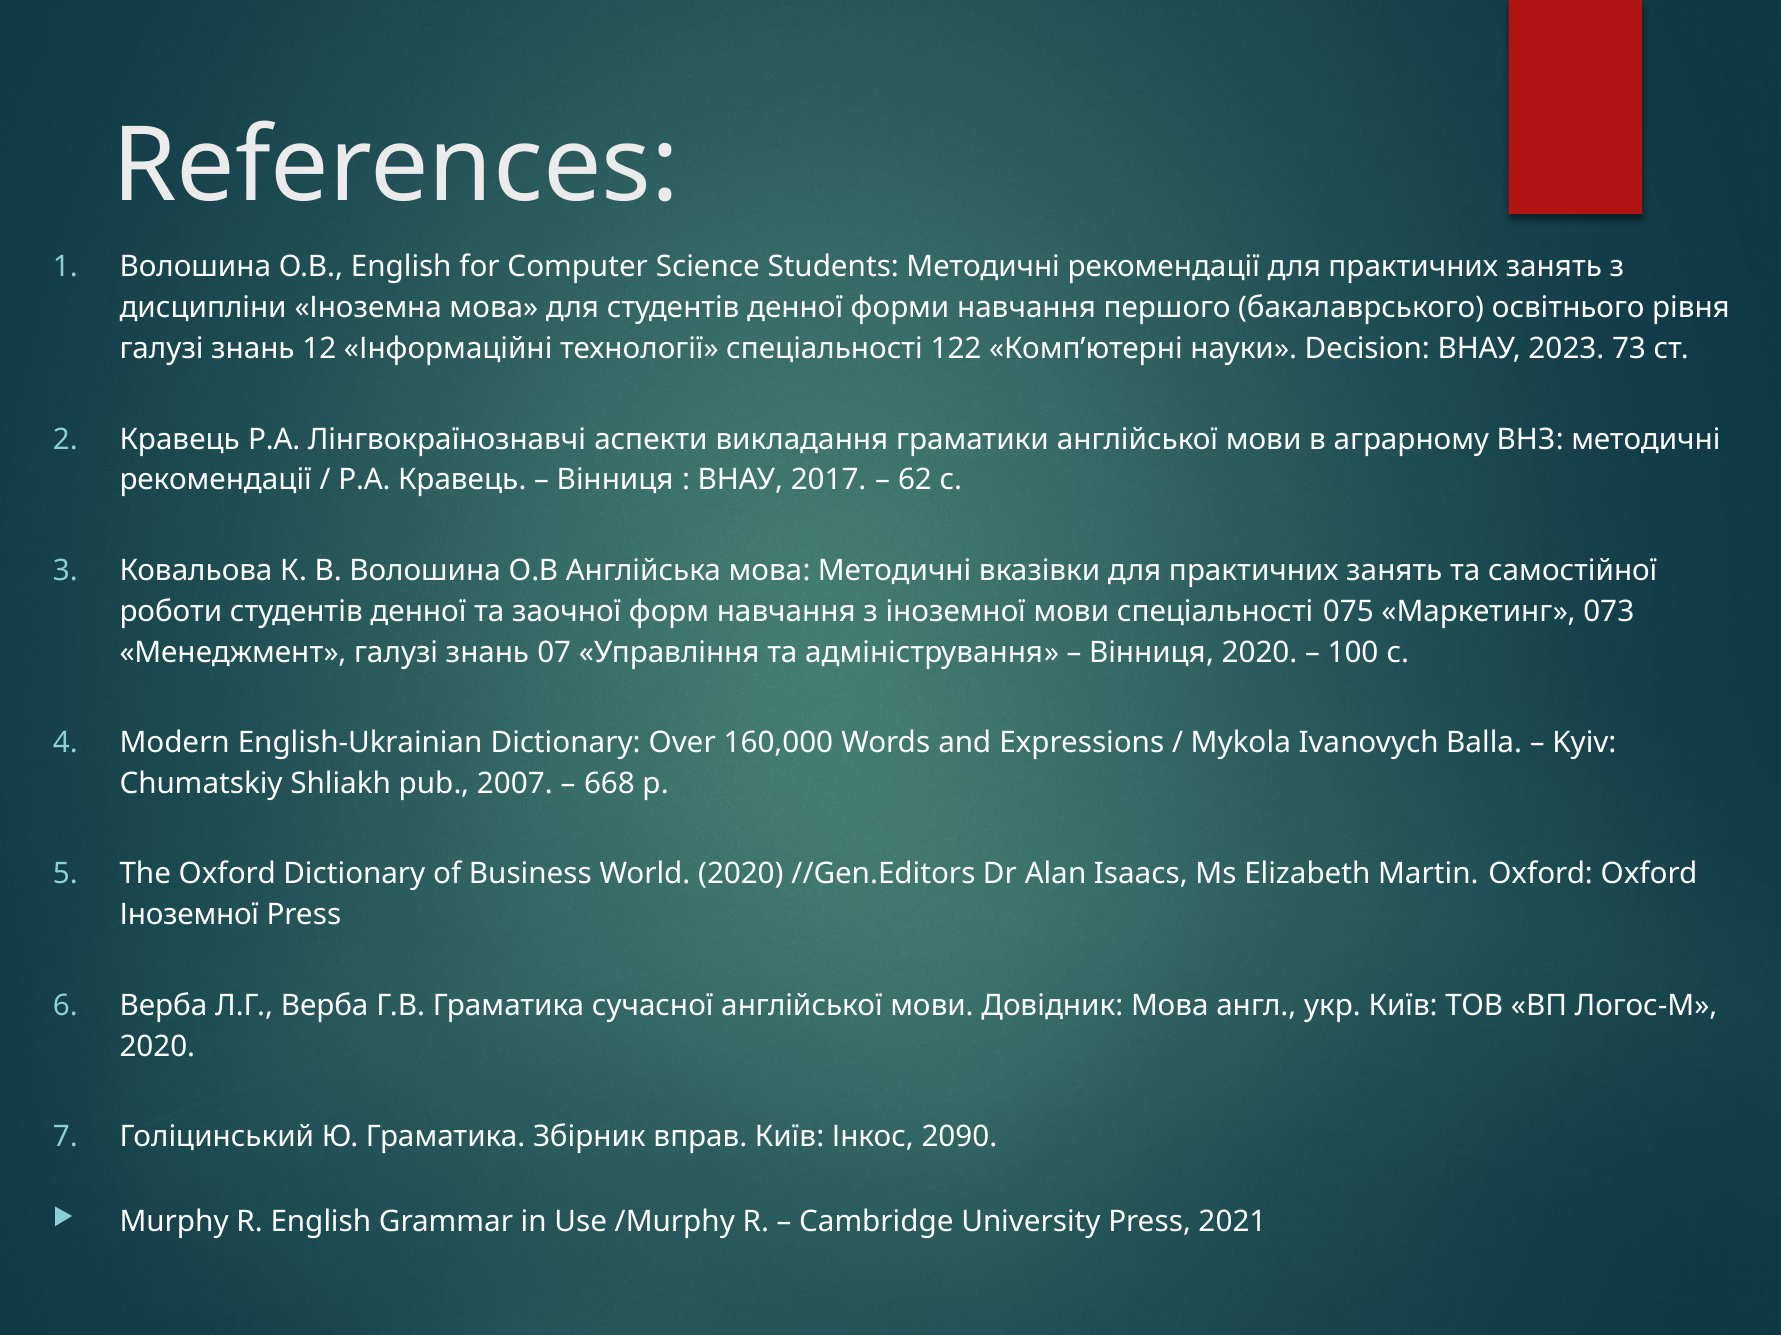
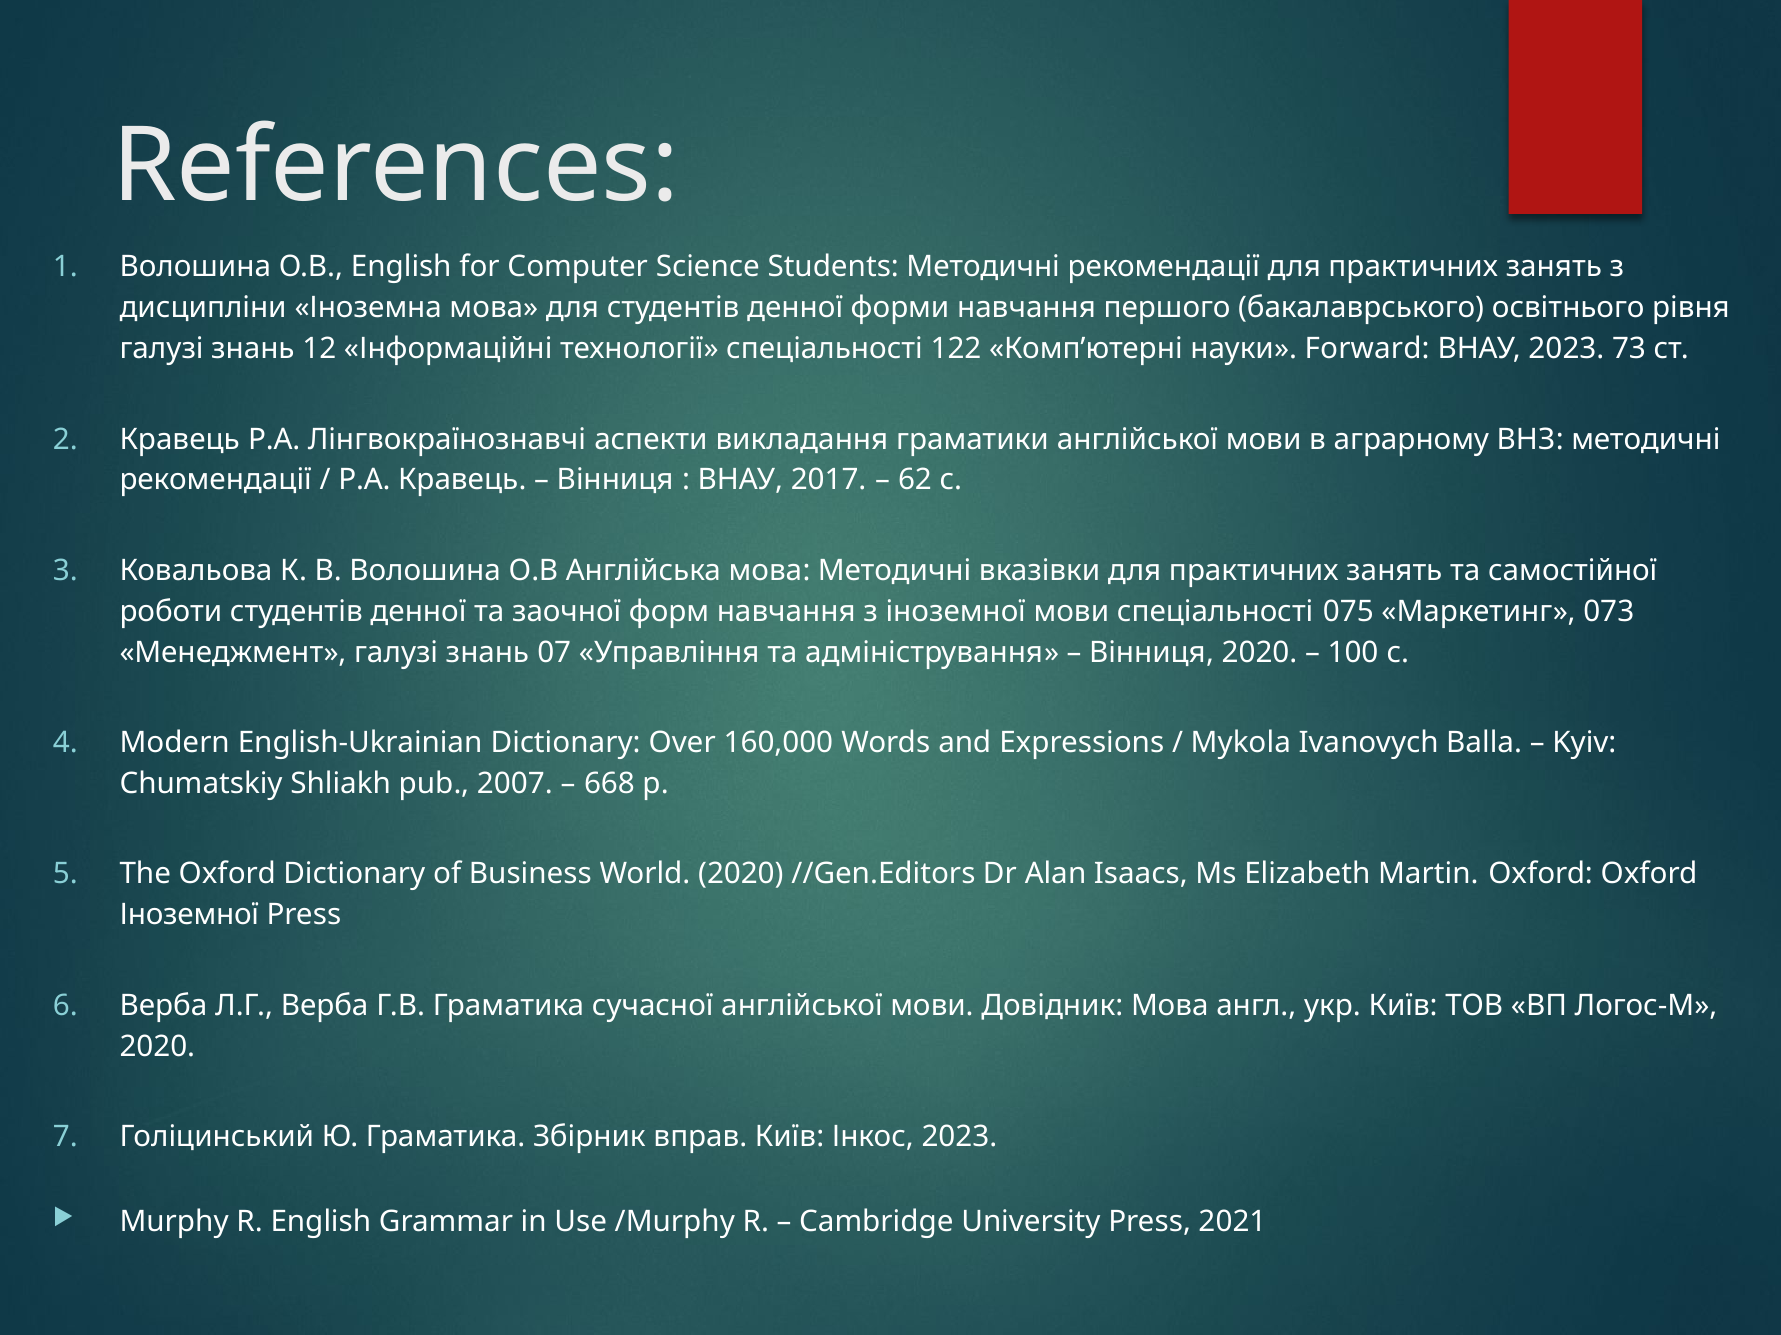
Decision: Decision -> Forward
Інкос 2090: 2090 -> 2023
